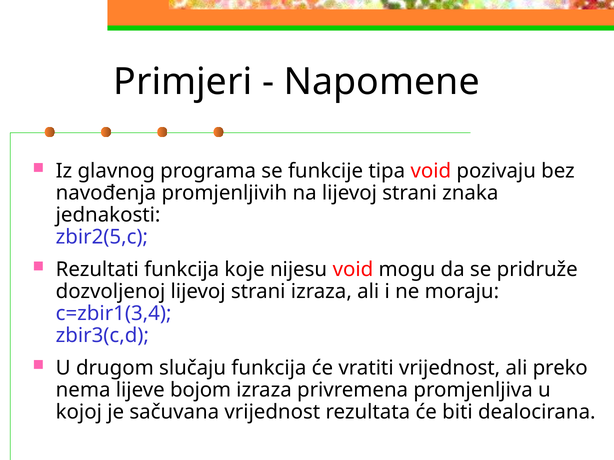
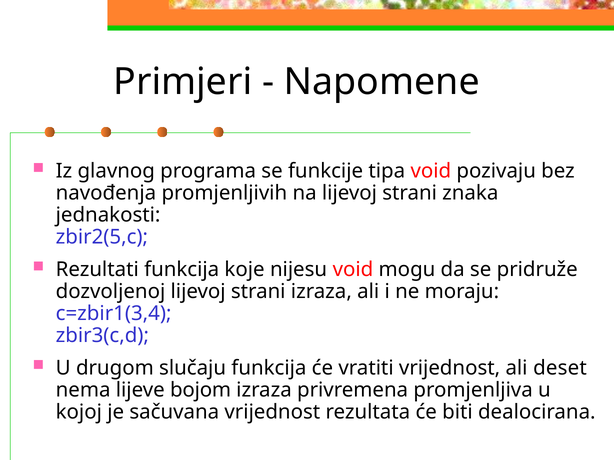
preko: preko -> deset
